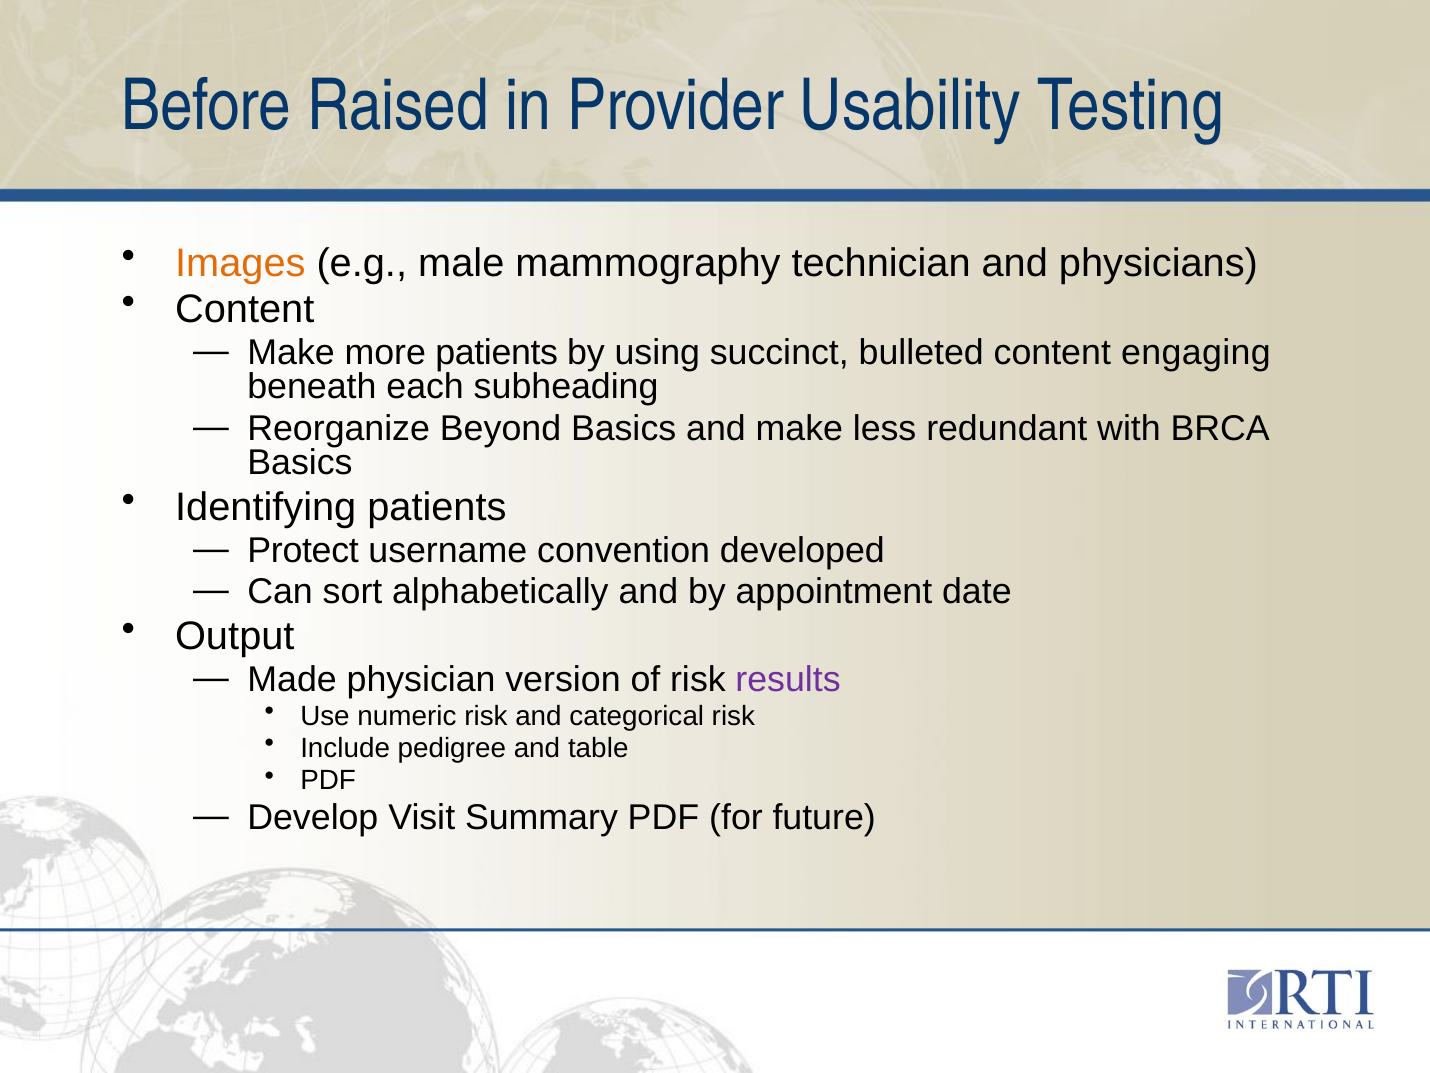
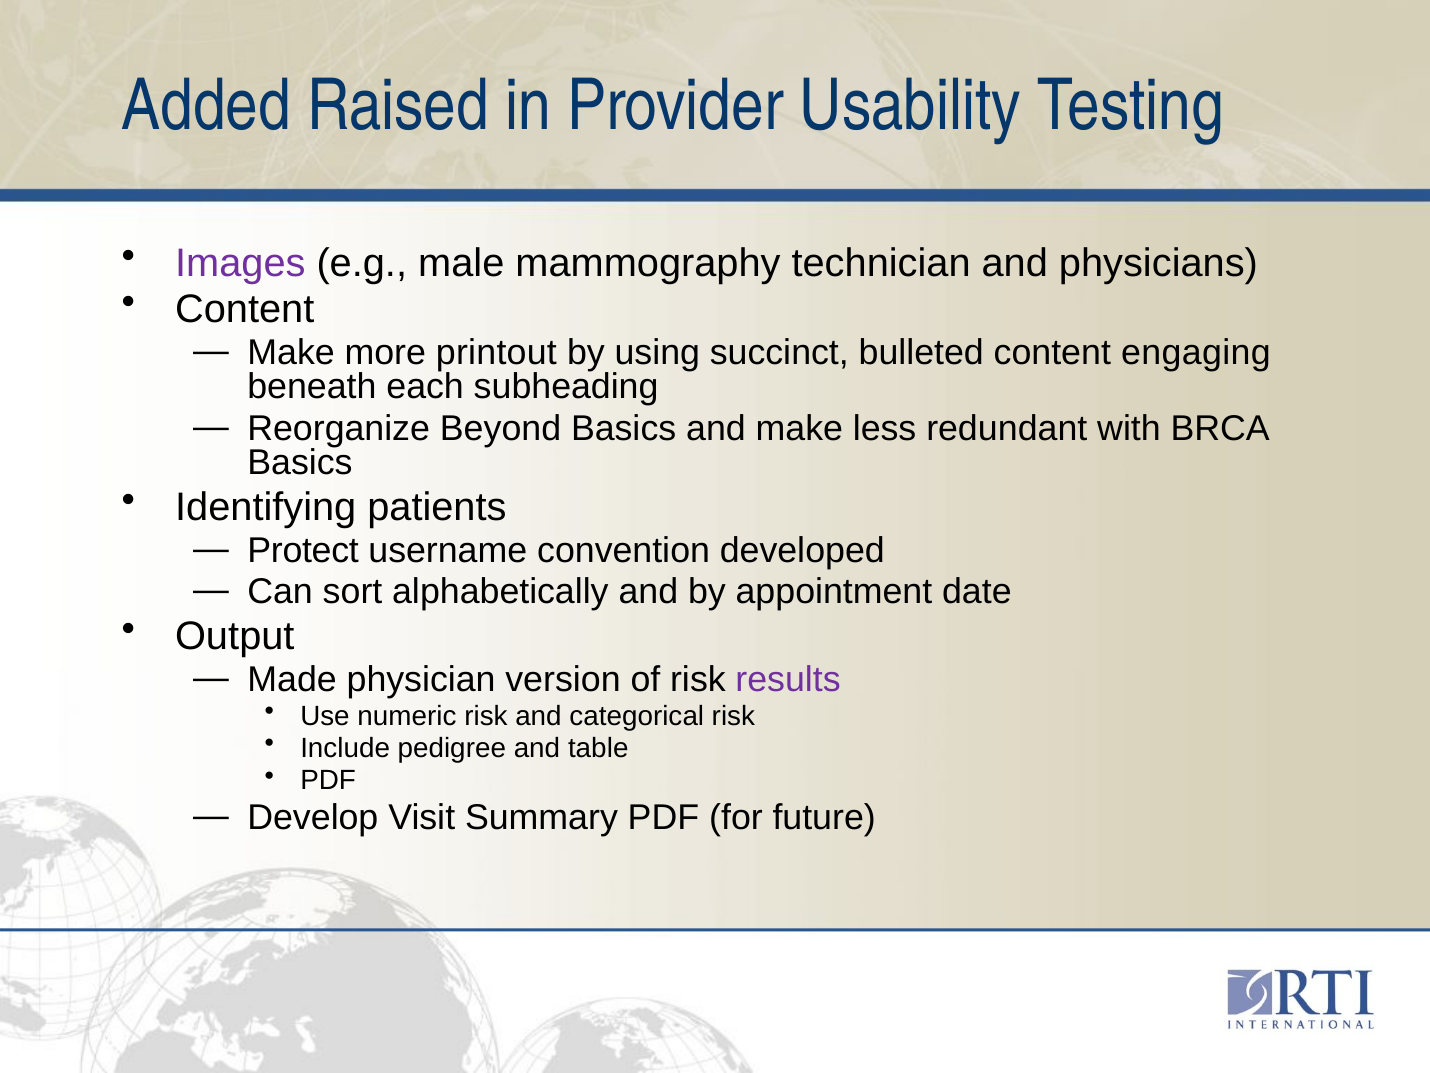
Before: Before -> Added
Images colour: orange -> purple
more patients: patients -> printout
